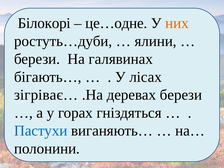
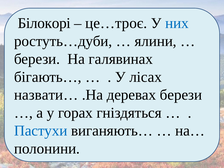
це…одне: це…одне -> це…троє
них colour: orange -> blue
зігріває…: зігріває… -> назвати…
